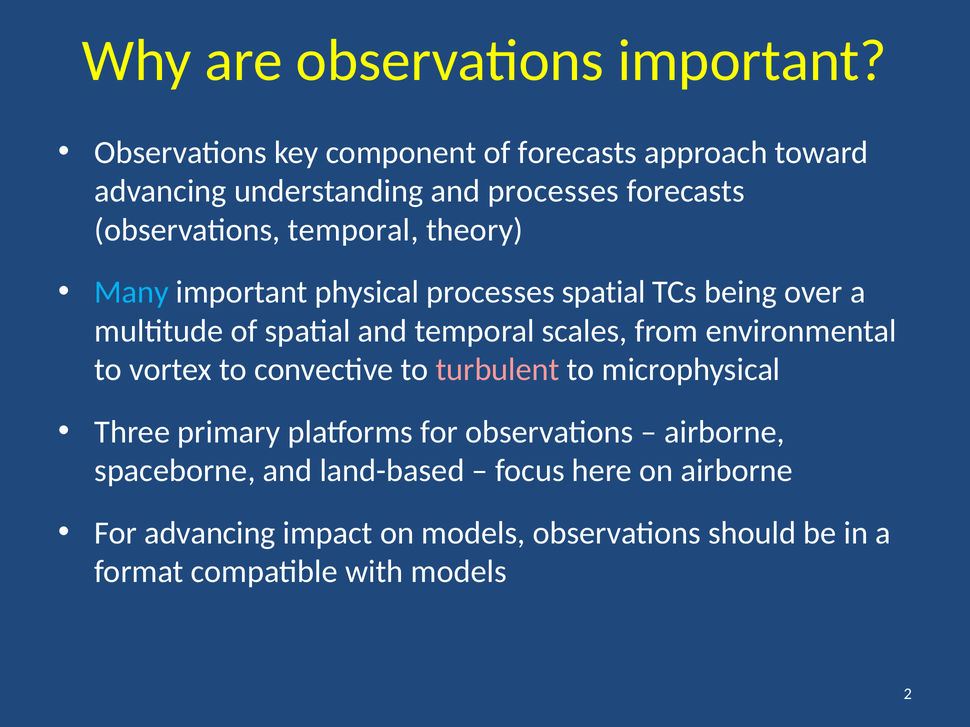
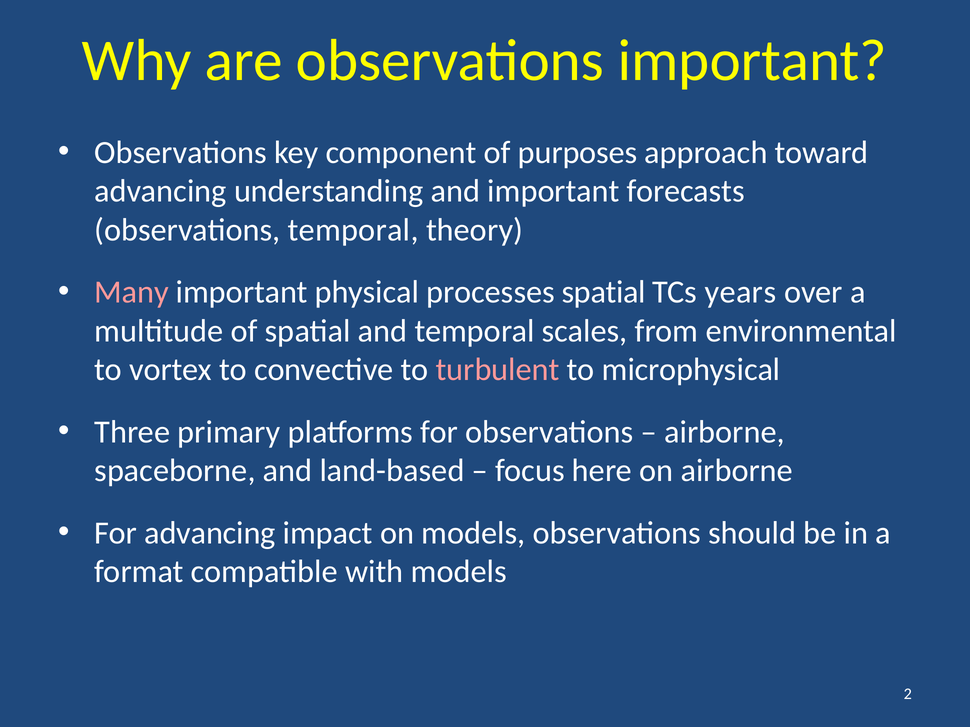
of forecasts: forecasts -> purposes
and processes: processes -> important
Many colour: light blue -> pink
being: being -> years
